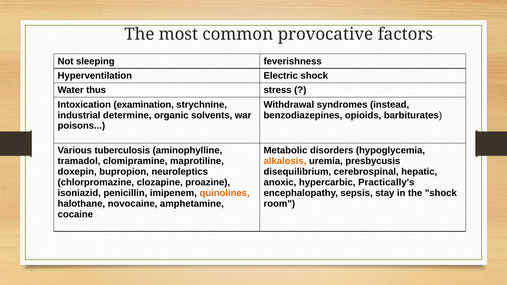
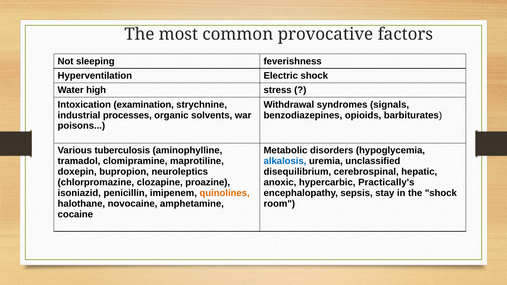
thus: thus -> high
instead: instead -> signals
determine: determine -> processes
alkalosis colour: orange -> blue
presbycusis: presbycusis -> unclassified
